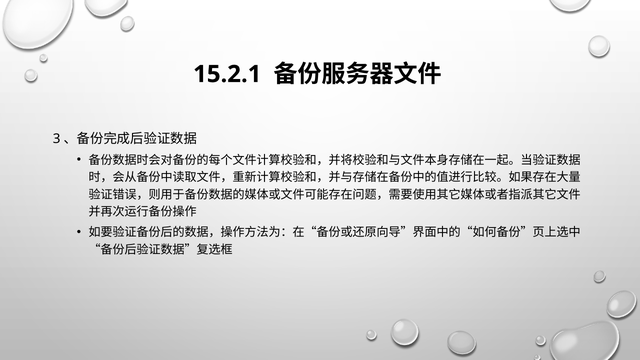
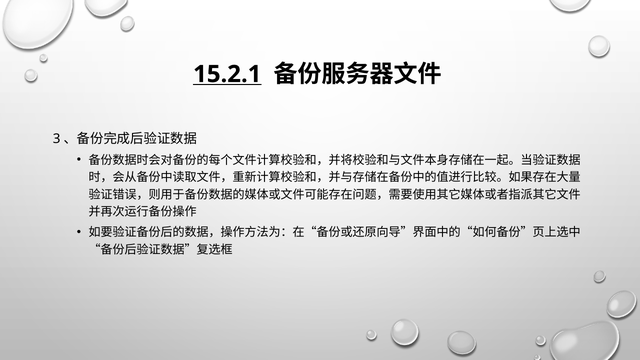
15.2.1 underline: none -> present
